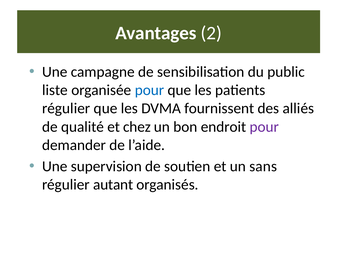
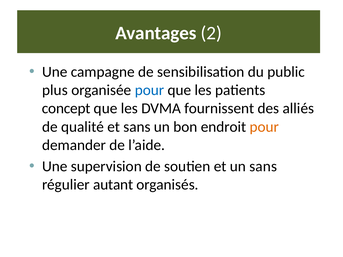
liste: liste -> plus
régulier at (66, 109): régulier -> concept
et chez: chez -> sans
pour at (264, 127) colour: purple -> orange
